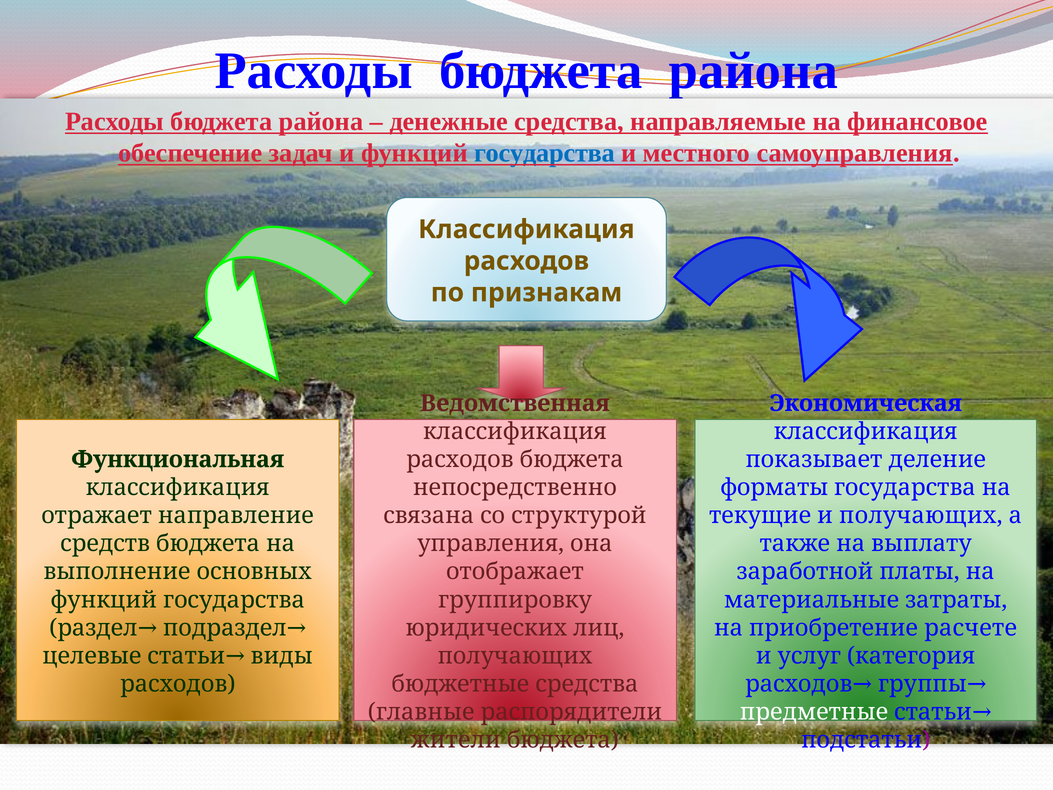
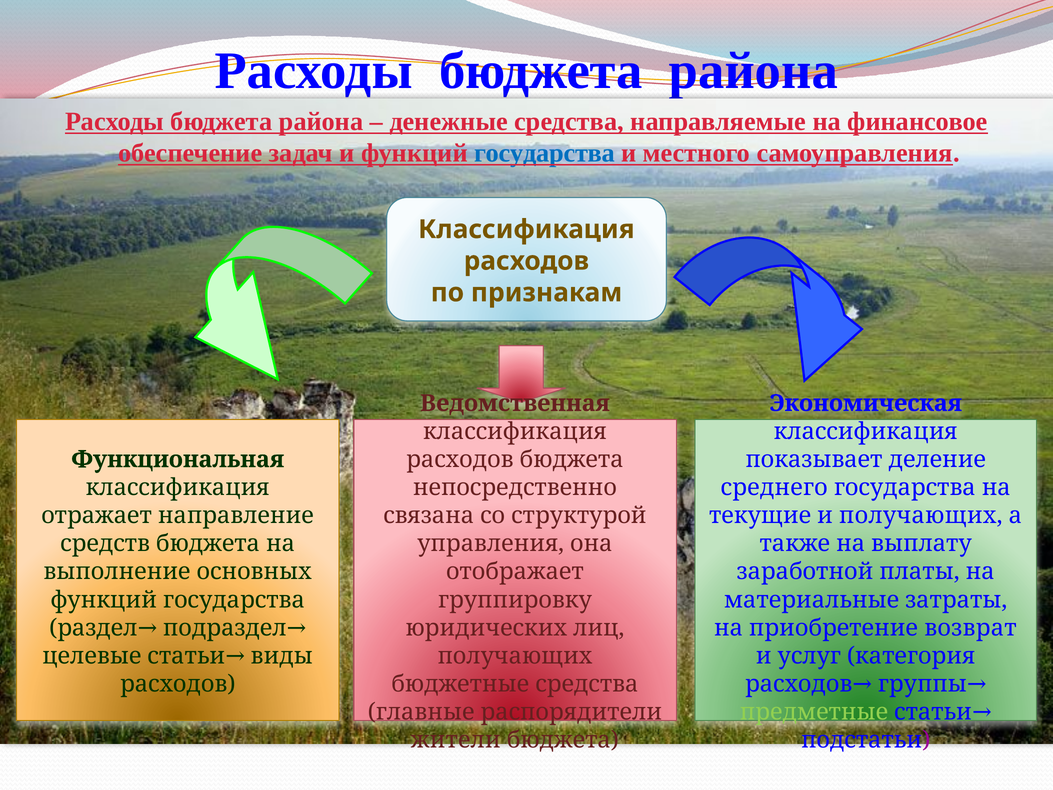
форматы: форматы -> среднего
расчете: расчете -> возврат
предметные colour: white -> light green
